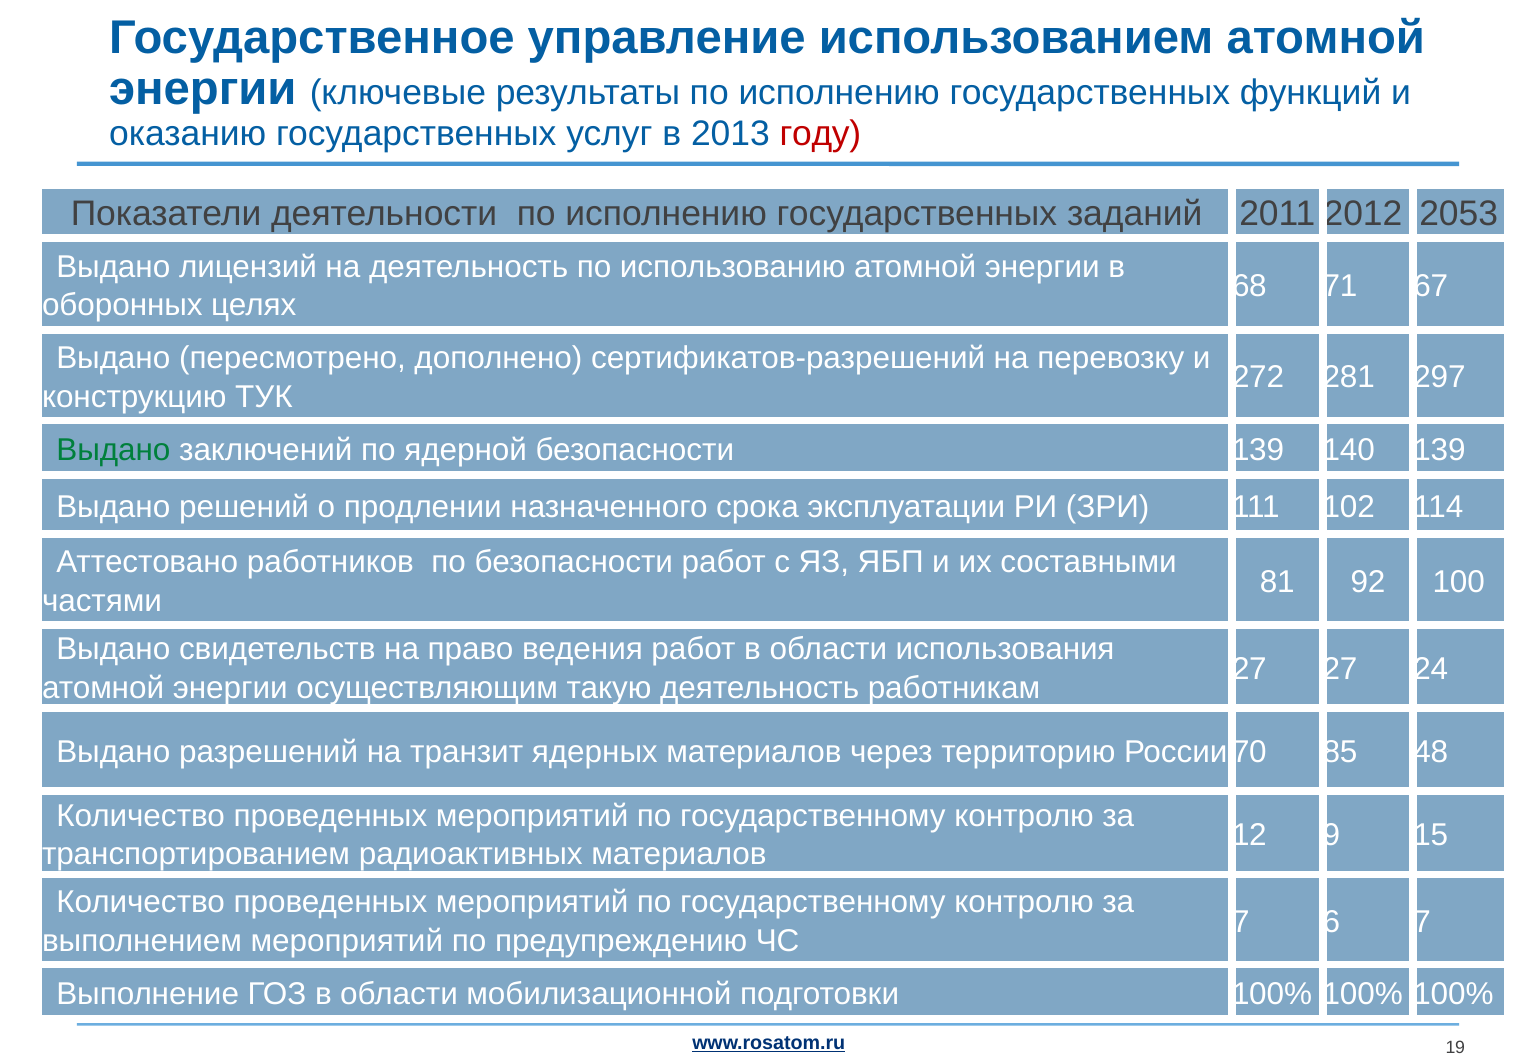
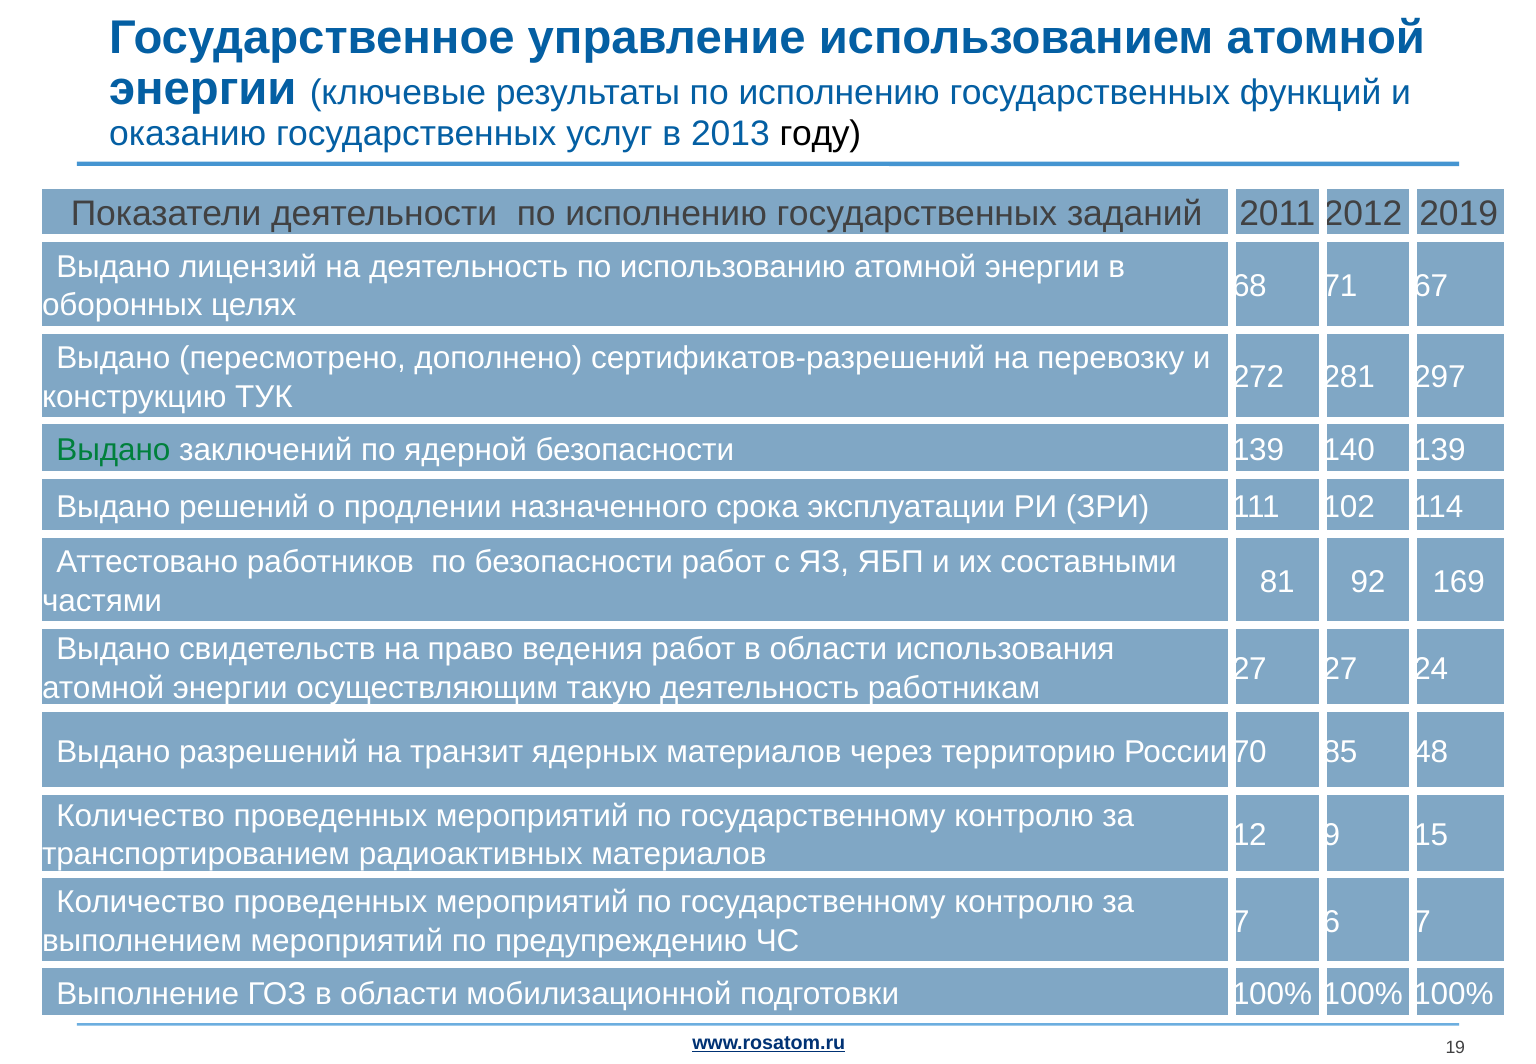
году colour: red -> black
2053: 2053 -> 2019
100: 100 -> 169
